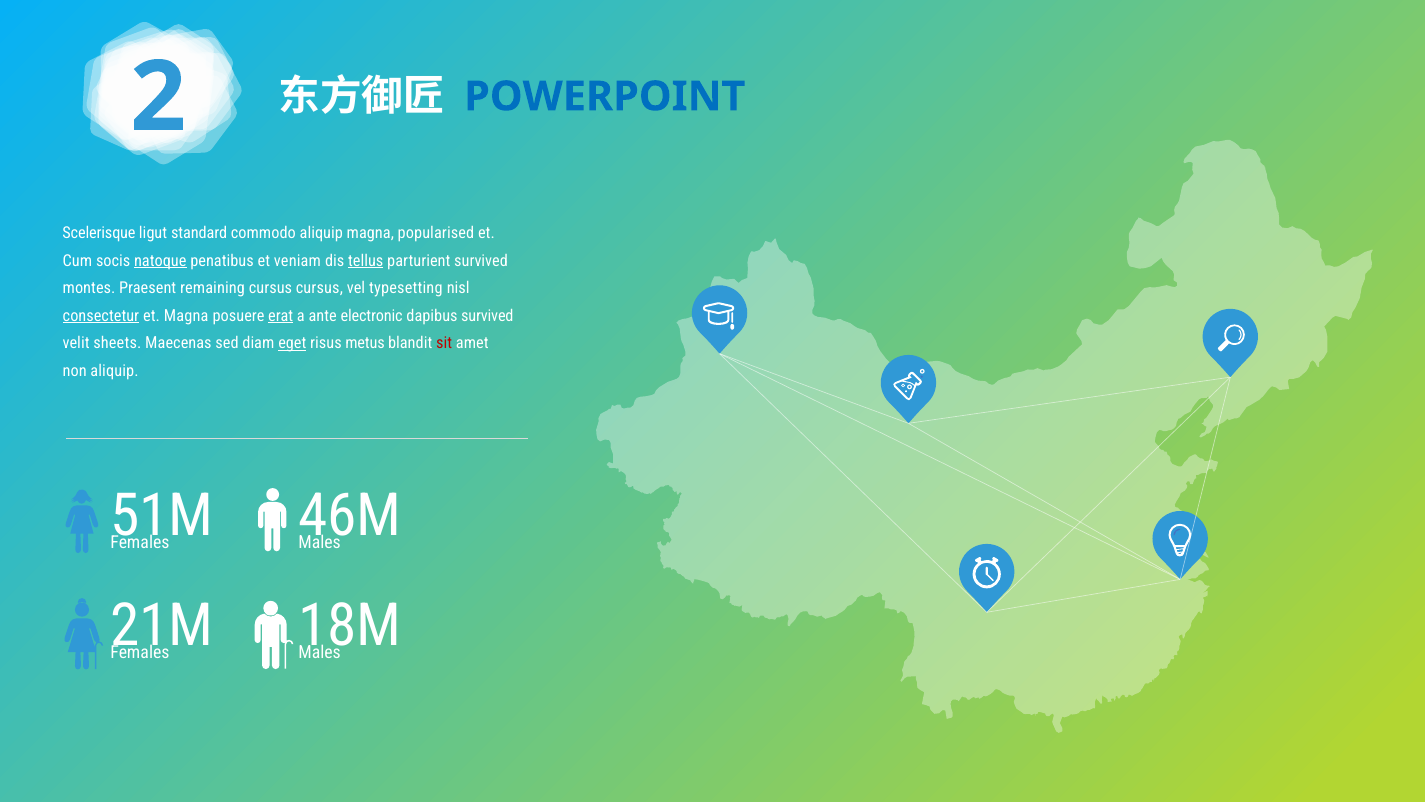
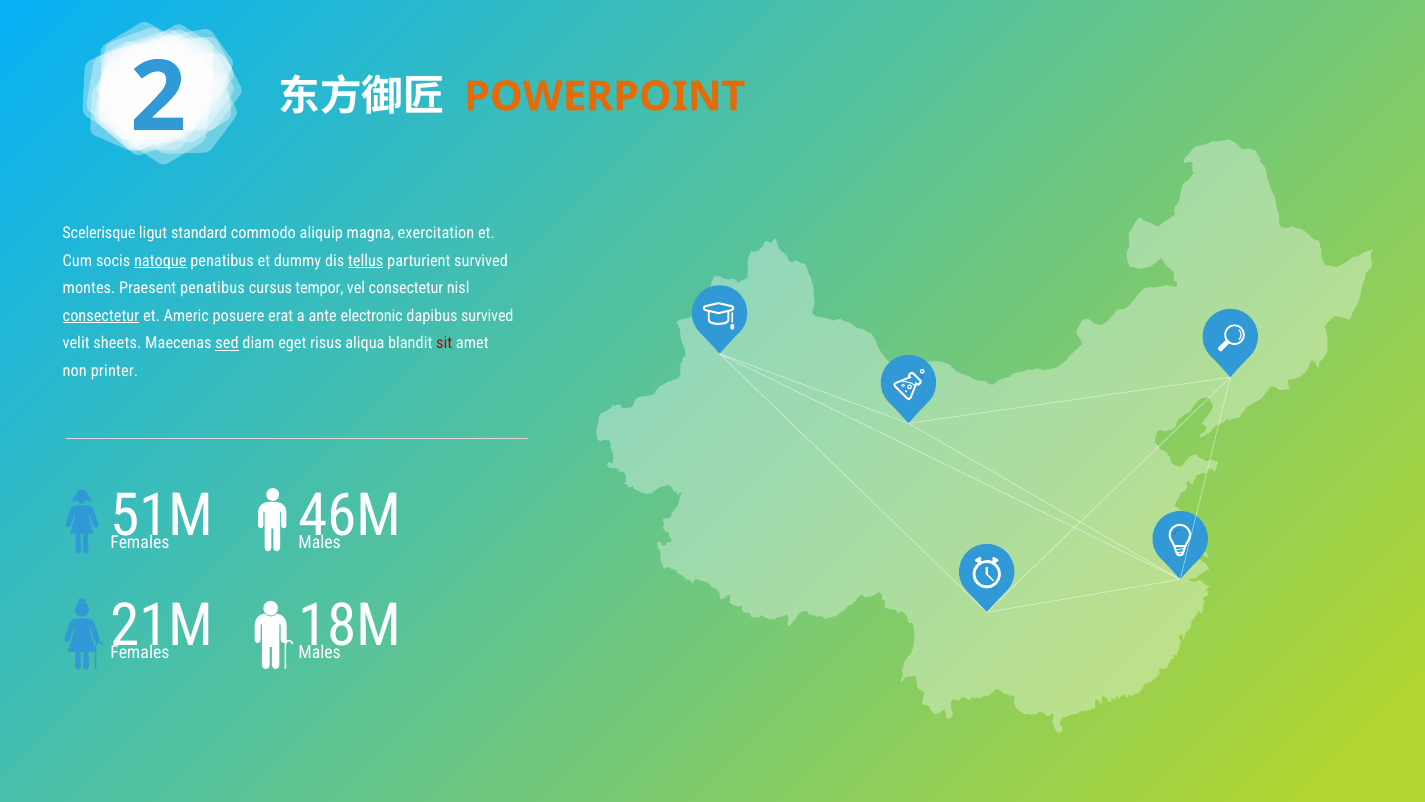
POWERPOINT colour: blue -> orange
popularised: popularised -> exercitation
veniam: veniam -> dummy
Praesent remaining: remaining -> penatibus
cursus cursus: cursus -> tempor
vel typesetting: typesetting -> consectetur
et Magna: Magna -> Americ
erat underline: present -> none
sed underline: none -> present
eget underline: present -> none
metus: metus -> aliqua
non aliquip: aliquip -> printer
